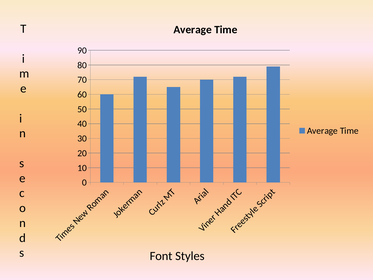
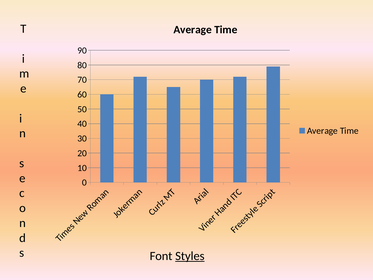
Styles underline: none -> present
